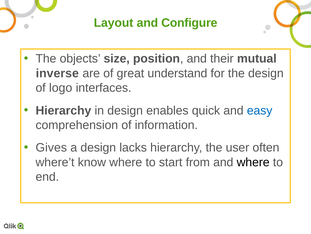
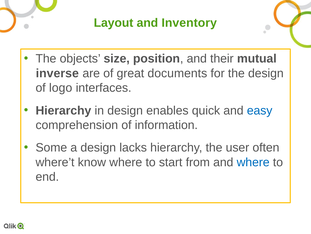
Configure: Configure -> Inventory
understand: understand -> documents
Gives: Gives -> Some
where at (253, 162) colour: black -> blue
